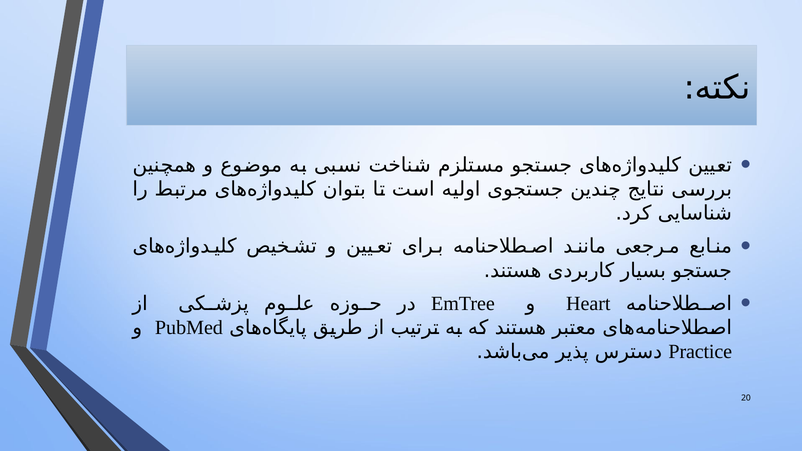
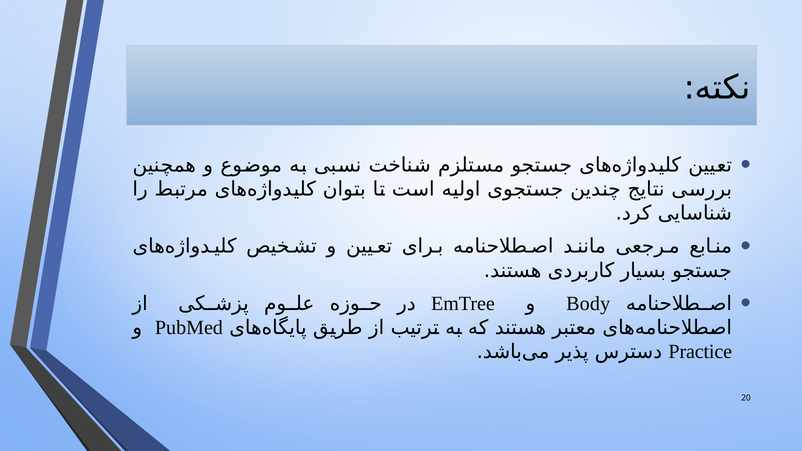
Heart: Heart -> Body
